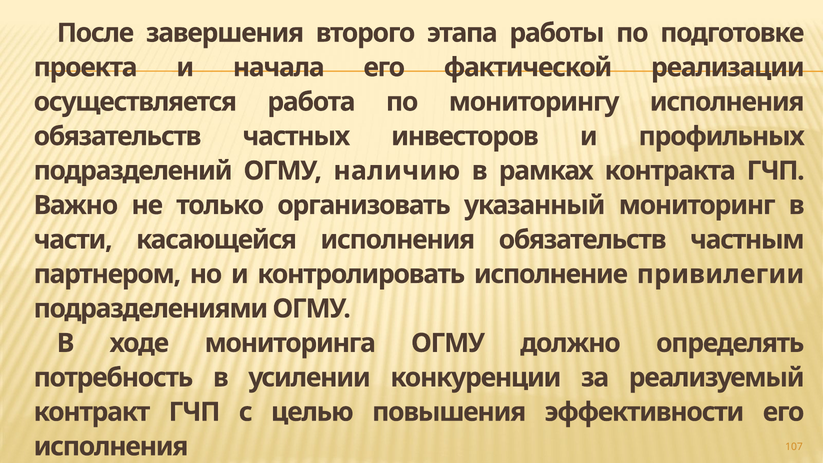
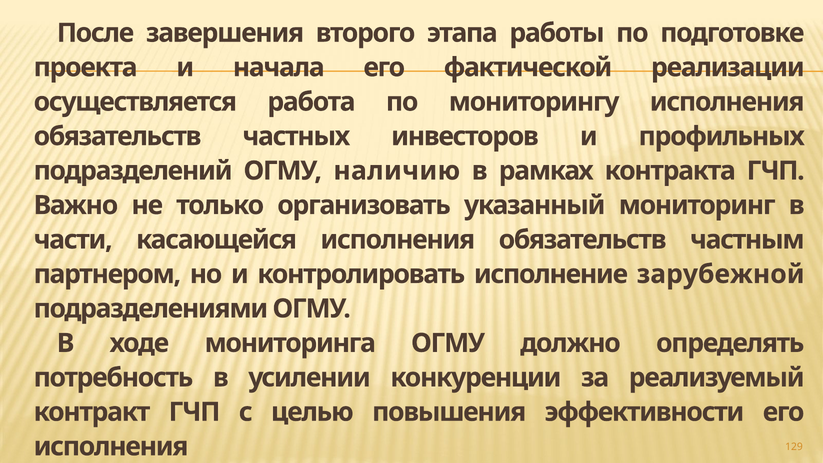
привилегии: привилегии -> зарубежной
107: 107 -> 129
